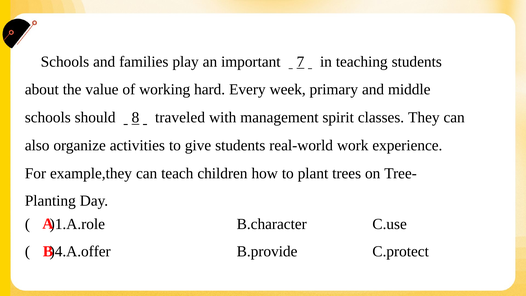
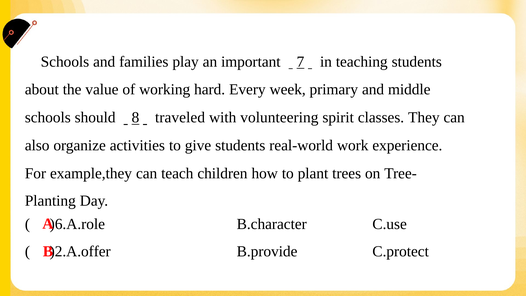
management: management -> volunteering
)1.A.role: )1.A.role -> )6.A.role
)4.A.offer: )4.A.offer -> )2.A.offer
